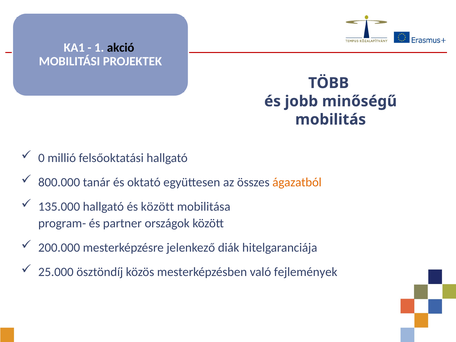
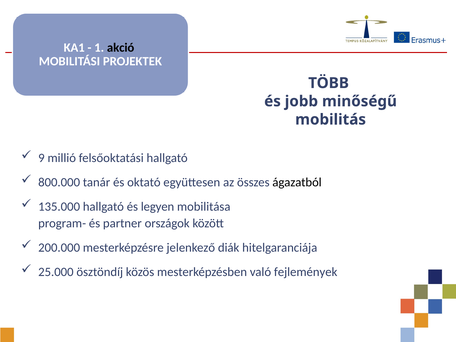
0: 0 -> 9
ágazatból colour: orange -> black
és között: között -> legyen
